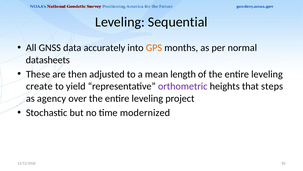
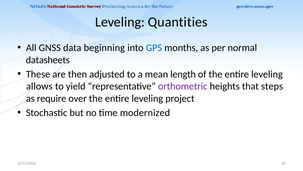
Sequential: Sequential -> Quantities
accurately: accurately -> beginning
GPS colour: orange -> blue
create: create -> allows
agency: agency -> require
